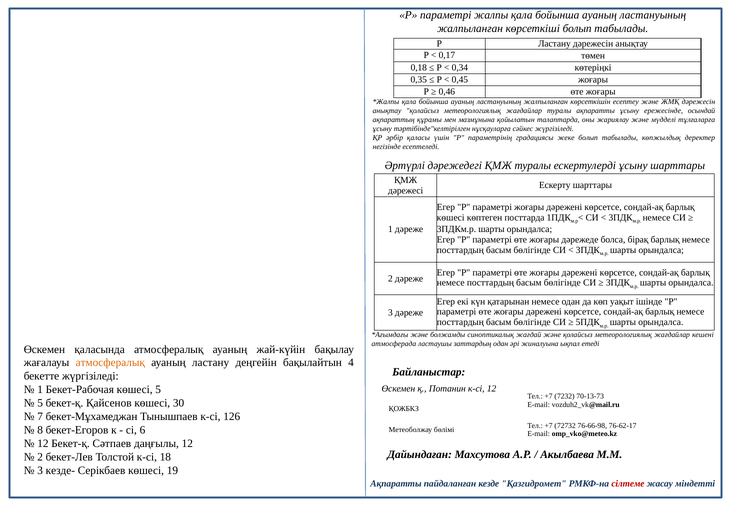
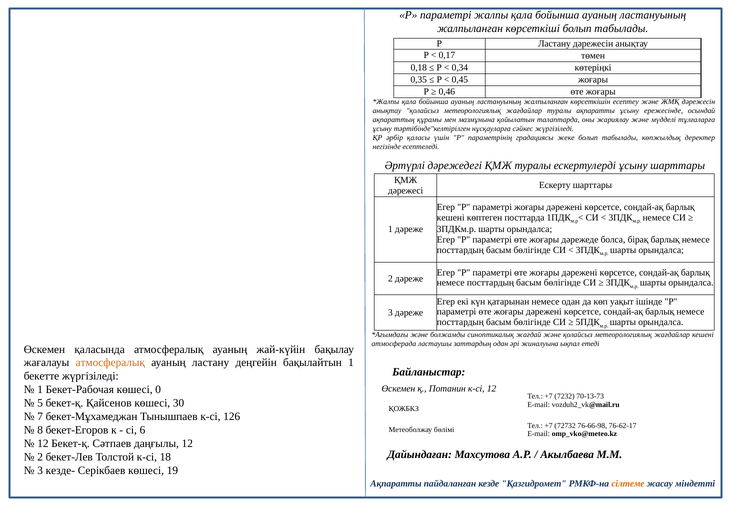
көшесі at (451, 218): көшесі -> кешені
бақылайтын 4: 4 -> 1
көшесі 5: 5 -> 0
сілтеме colour: red -> orange
